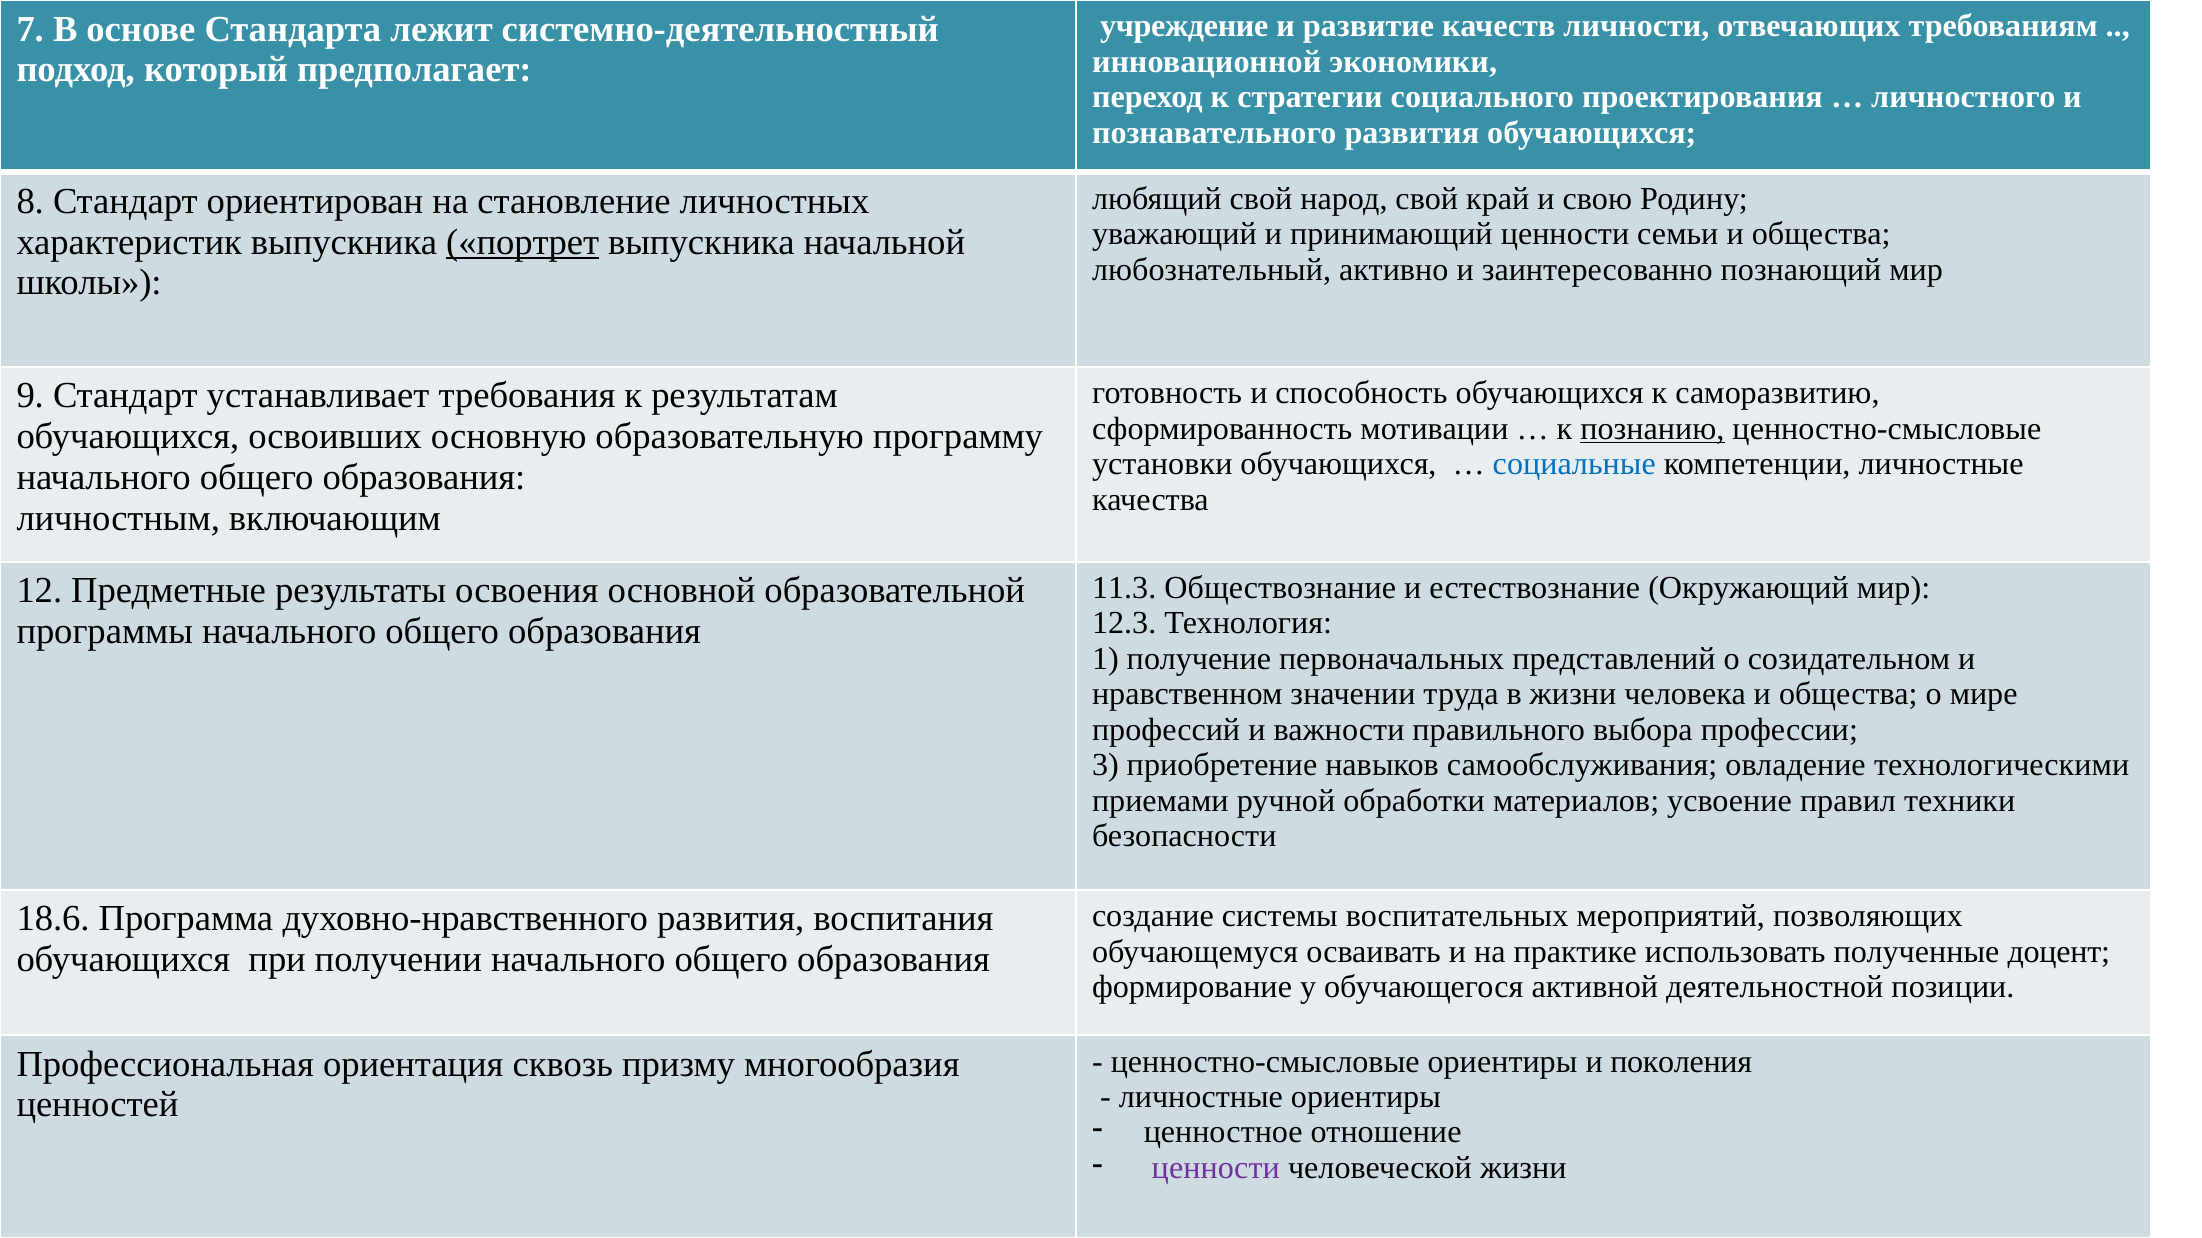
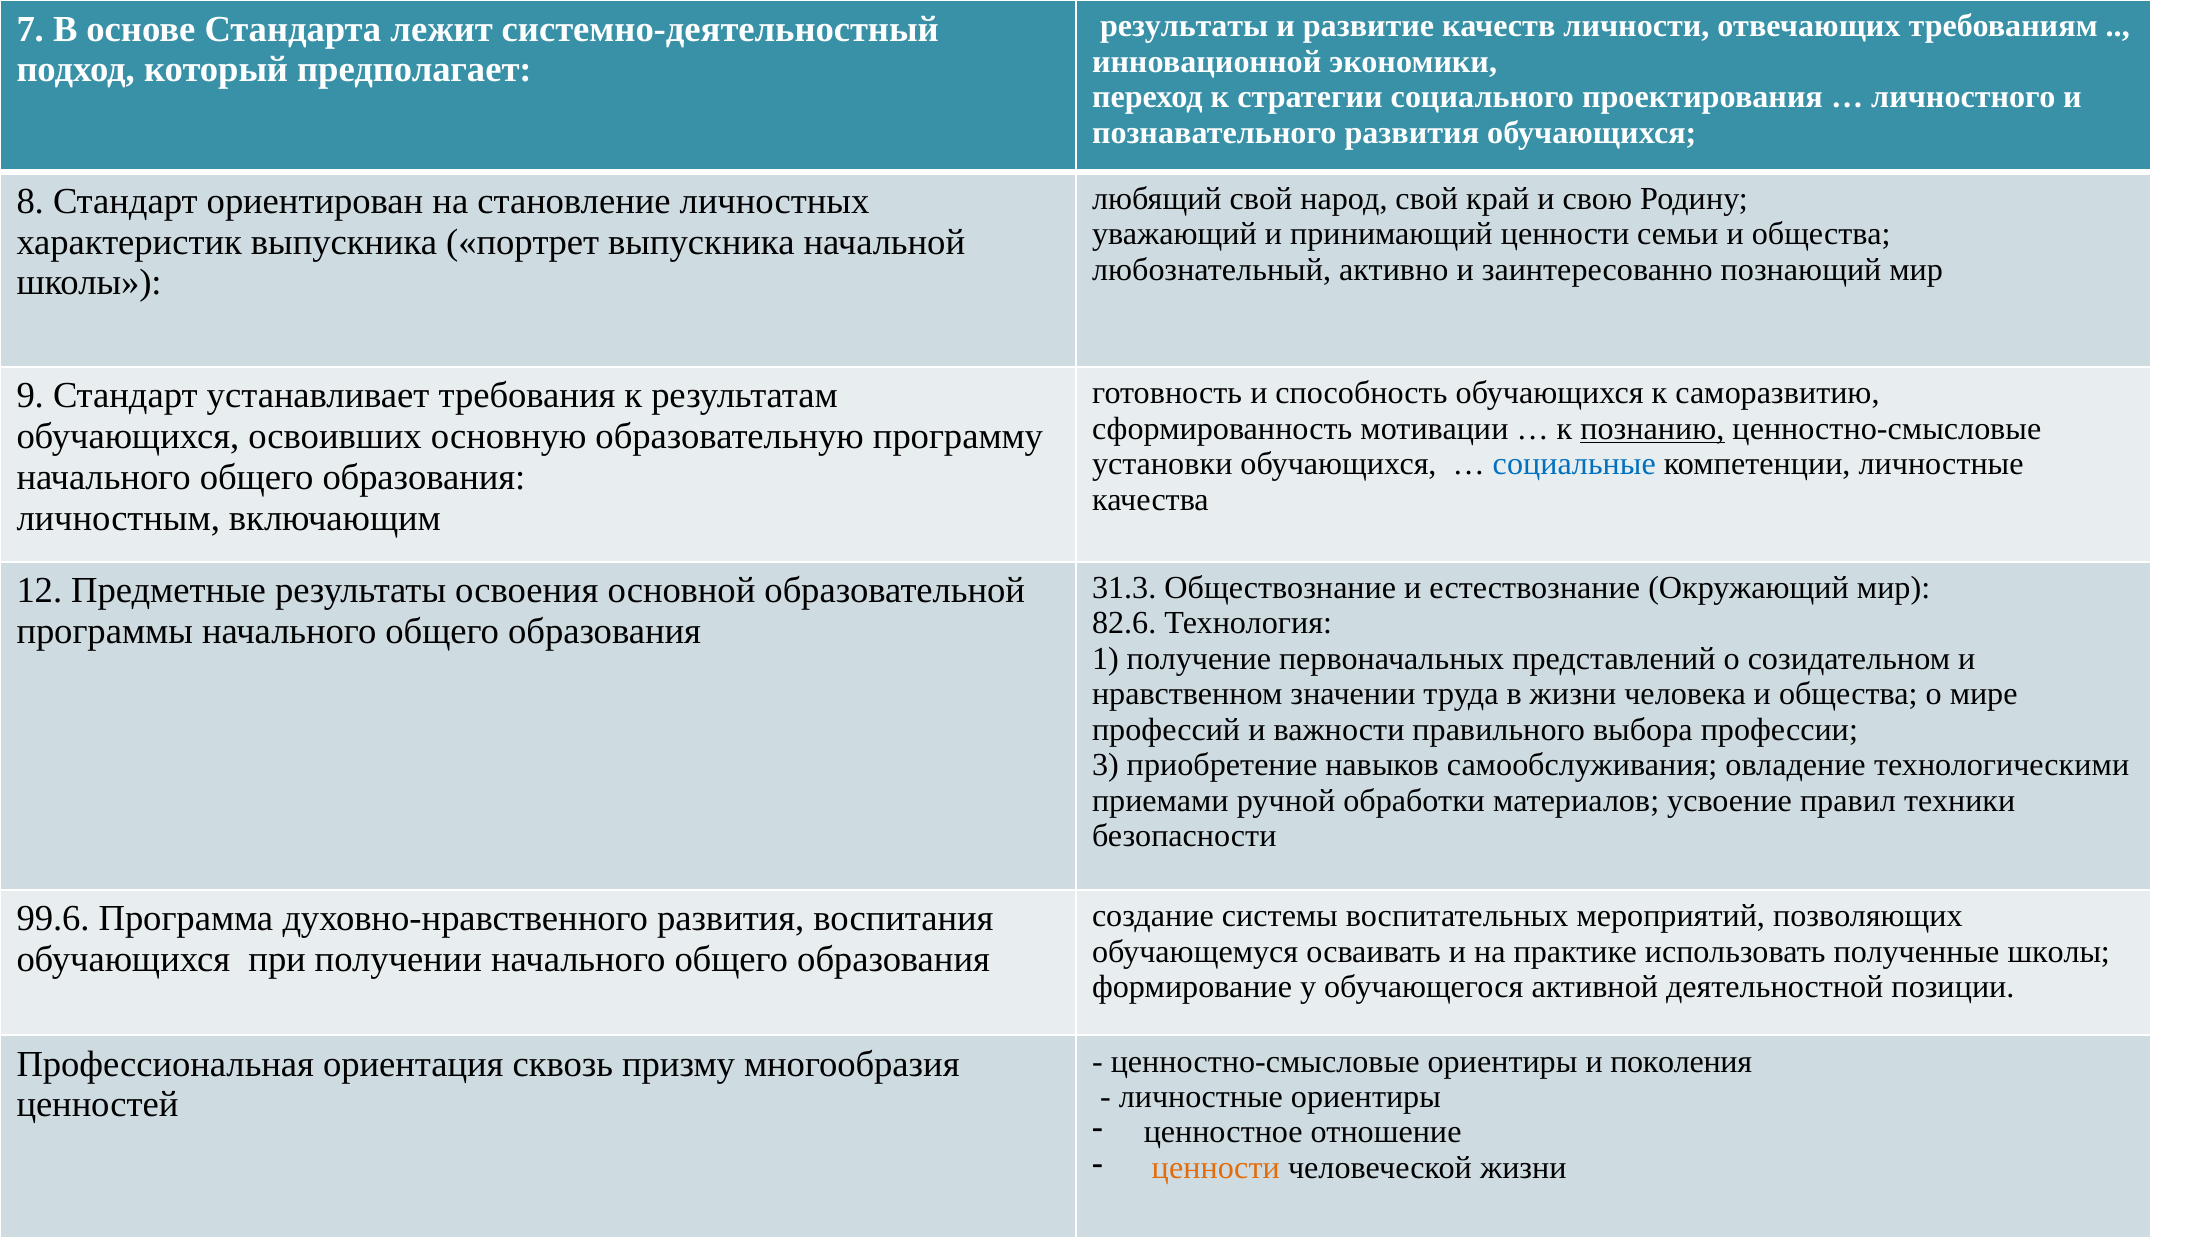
учреждение at (1184, 26): учреждение -> результаты
портрет underline: present -> none
11.3: 11.3 -> 31.3
12.3: 12.3 -> 82.6
18.6: 18.6 -> 99.6
полученные доцент: доцент -> школы
ценности at (1216, 1168) colour: purple -> orange
